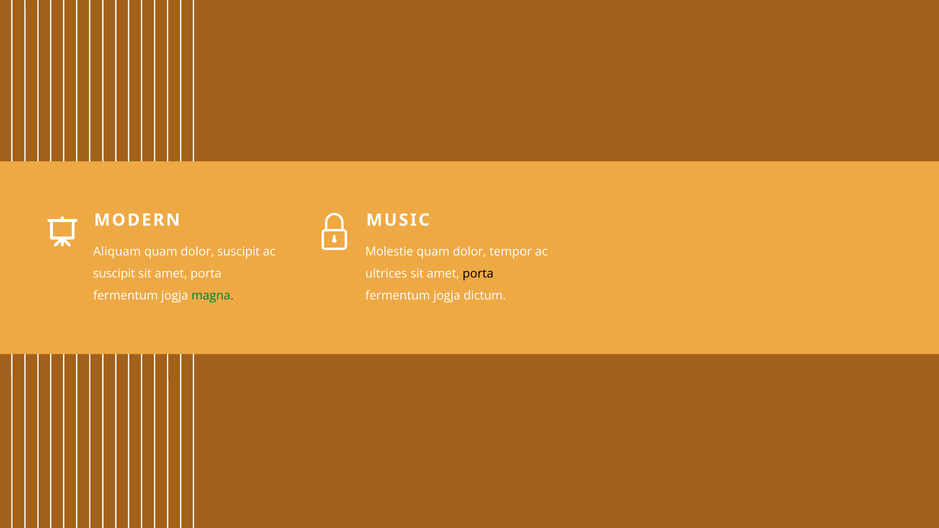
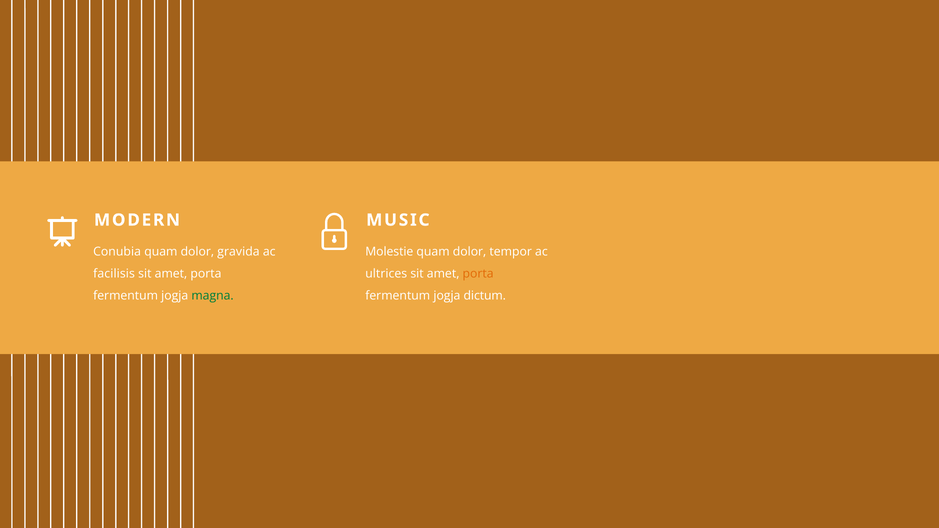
Aliquam: Aliquam -> Conubia
dolor suscipit: suscipit -> gravida
suscipit at (114, 274): suscipit -> facilisis
porta at (478, 274) colour: black -> orange
